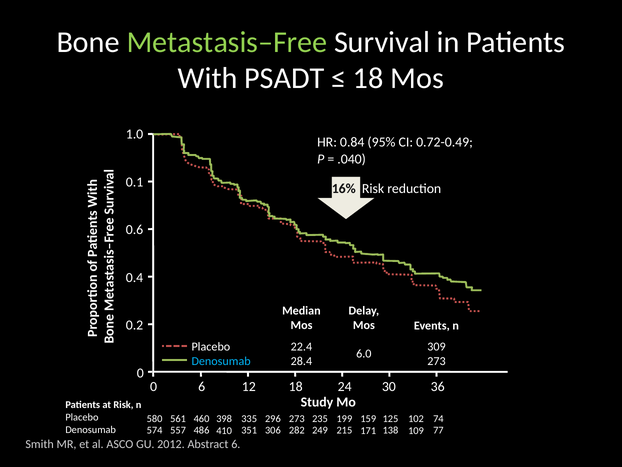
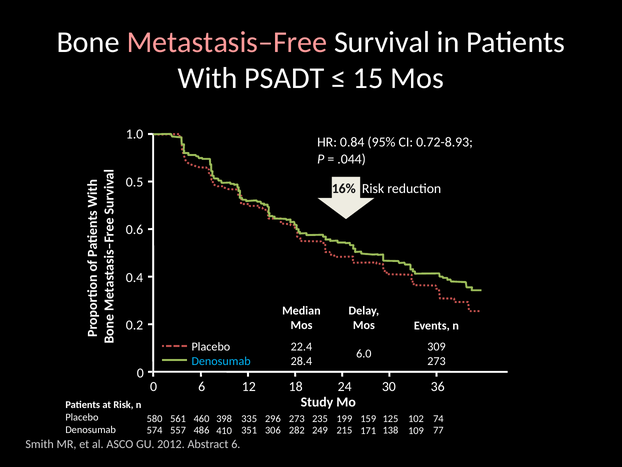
Metastasis–Free colour: light green -> pink
18 at (368, 78): 18 -> 15
0.72-0.49: 0.72-0.49 -> 0.72-8.93
.040: .040 -> .044
0.1: 0.1 -> 0.5
